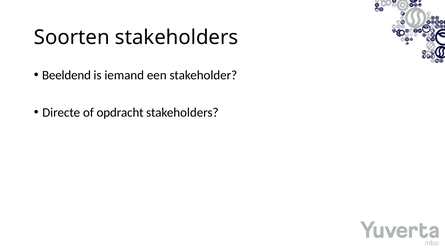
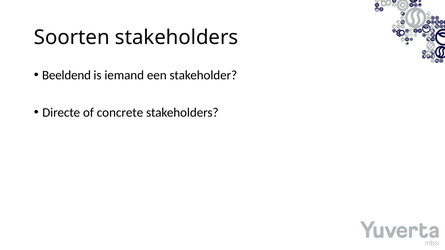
opdracht: opdracht -> concrete
